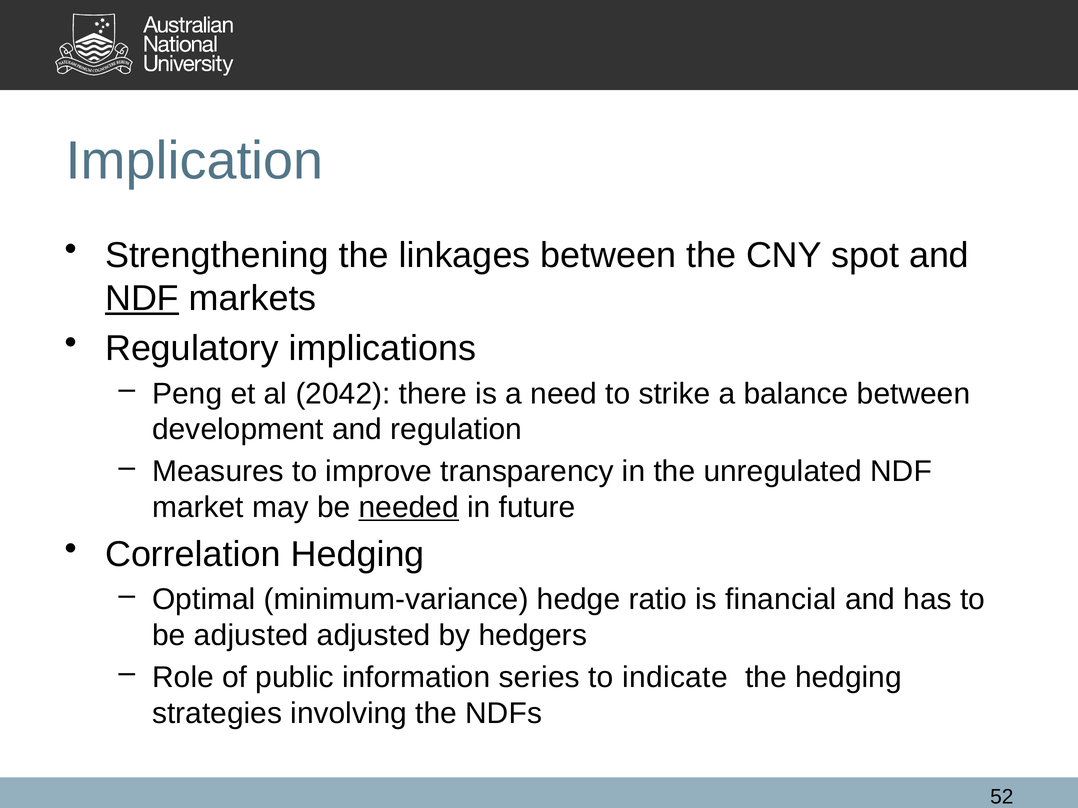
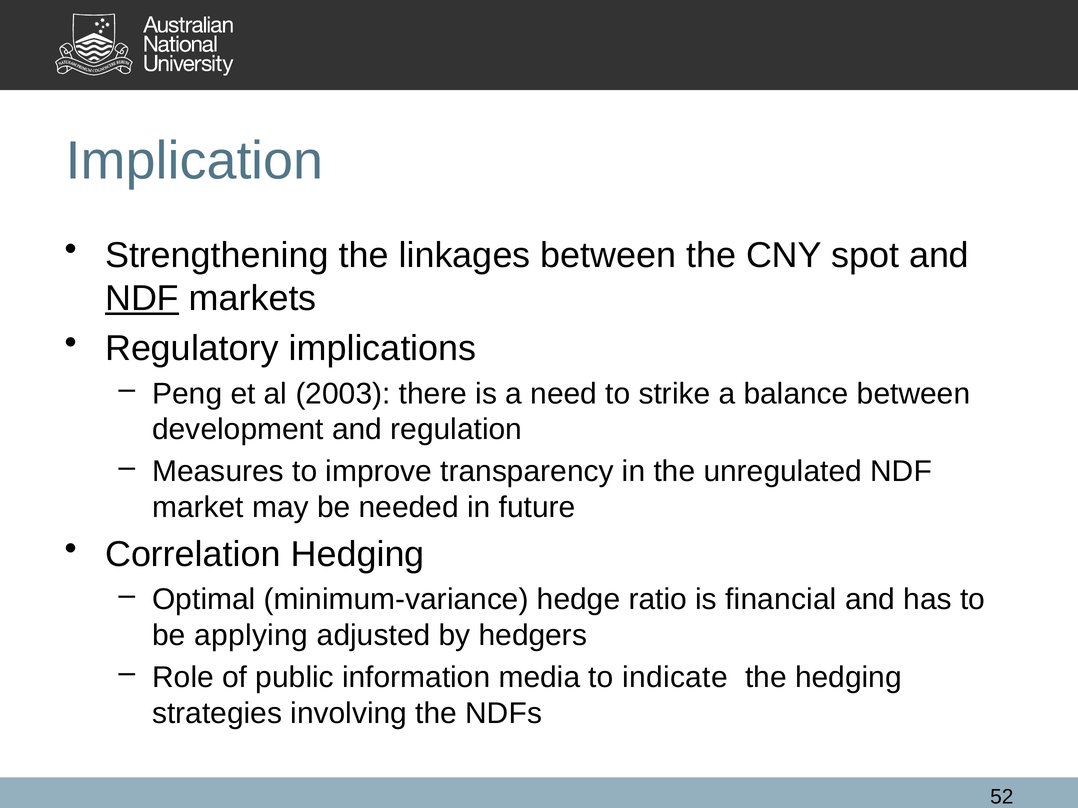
2042: 2042 -> 2003
needed underline: present -> none
be adjusted: adjusted -> applying
series: series -> media
